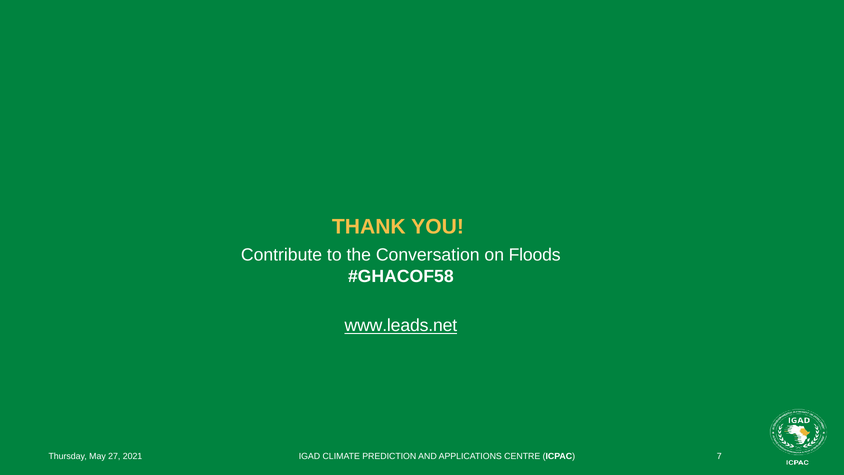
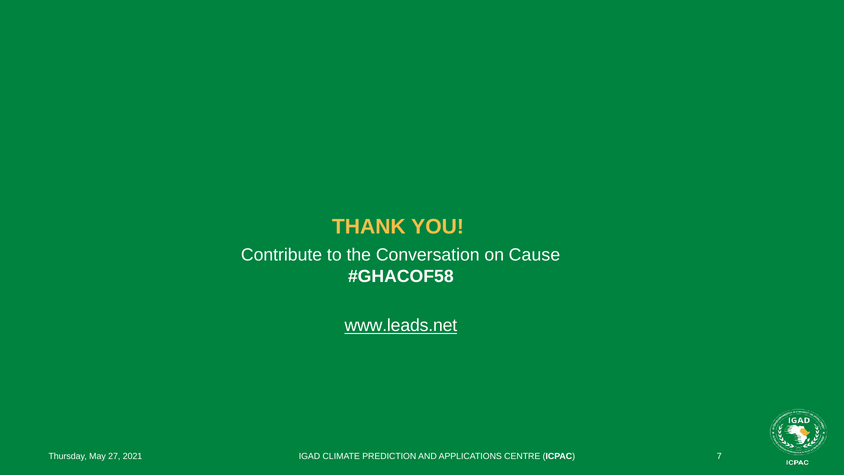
Floods: Floods -> Cause
